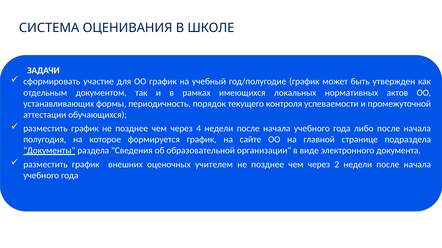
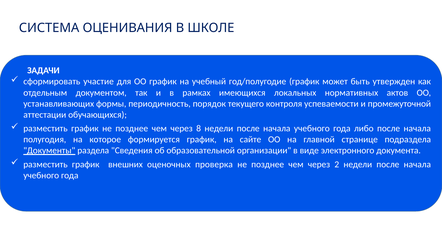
4: 4 -> 8
учителем: учителем -> проверка
